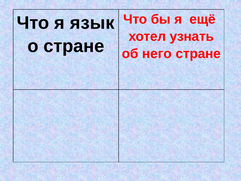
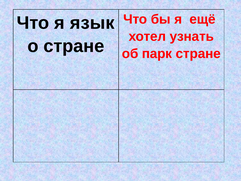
него: него -> парк
